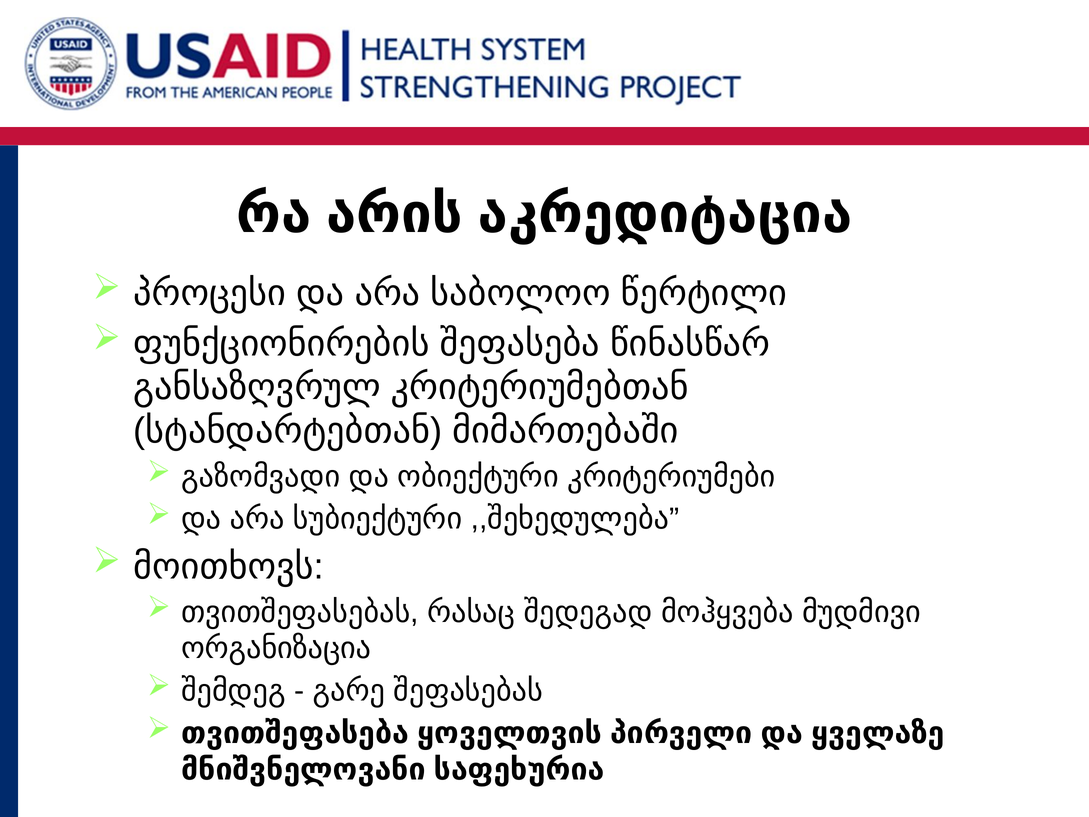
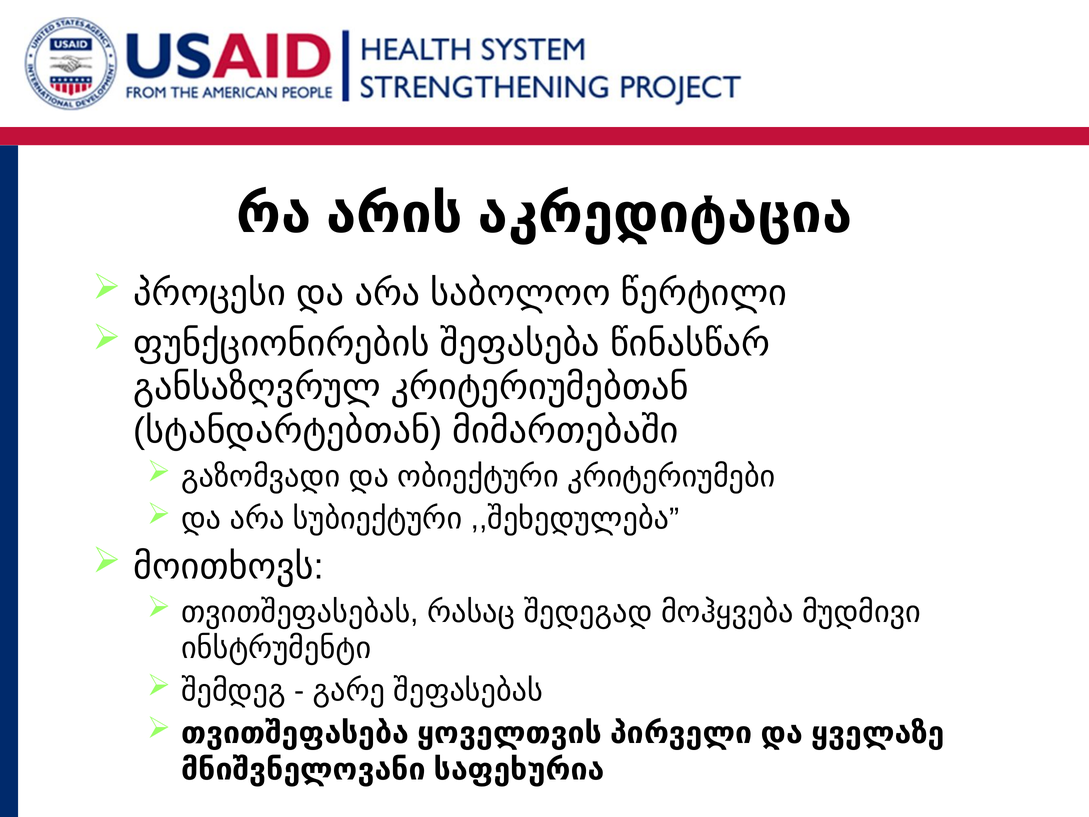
ორგანიზაცია: ორგანიზაცია -> ინსტრუმენტი
